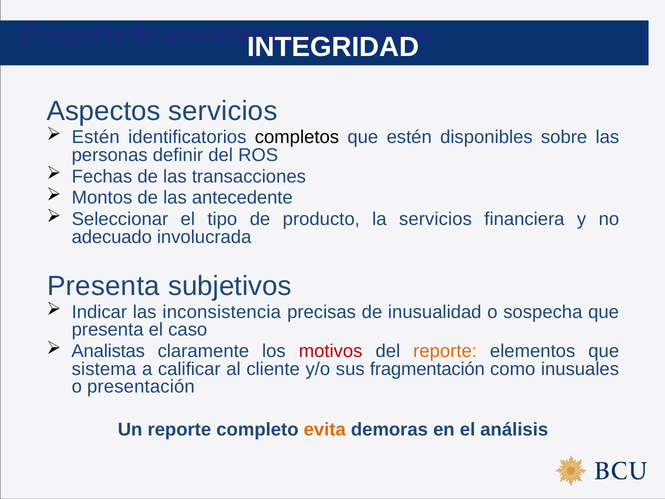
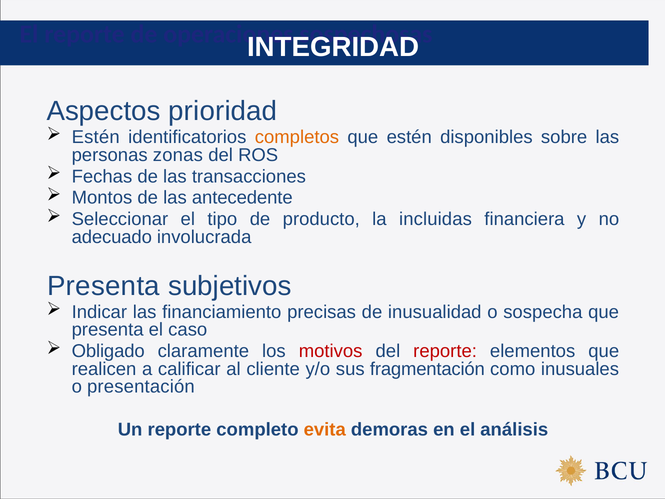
Aspectos servicios: servicios -> prioridad
completos colour: black -> orange
definir: definir -> zonas
la servicios: servicios -> incluidas
inconsistencia: inconsistencia -> financiamiento
Analistas: Analistas -> Obligado
reporte at (445, 351) colour: orange -> red
sistema: sistema -> realicen
